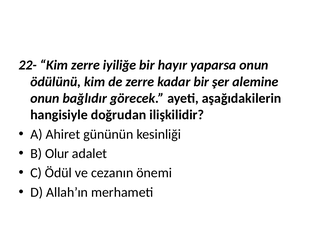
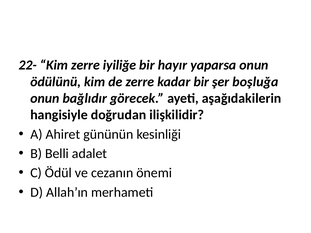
alemine: alemine -> boşluğa
Olur: Olur -> Belli
